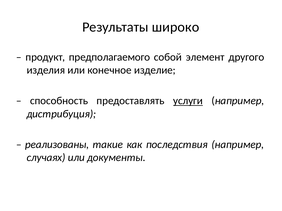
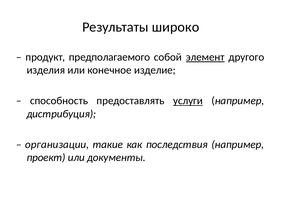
элемент underline: none -> present
реализованы: реализованы -> организации
случаях: случаях -> проект
